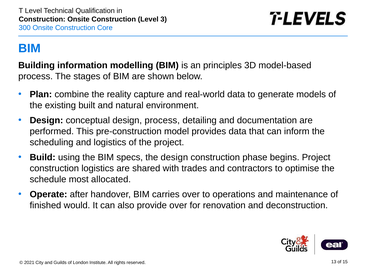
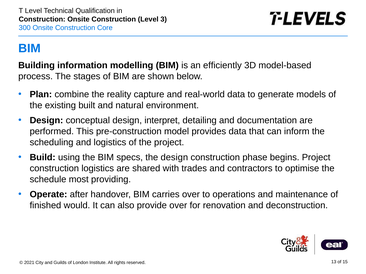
principles: principles -> efficiently
design process: process -> interpret
allocated: allocated -> providing
